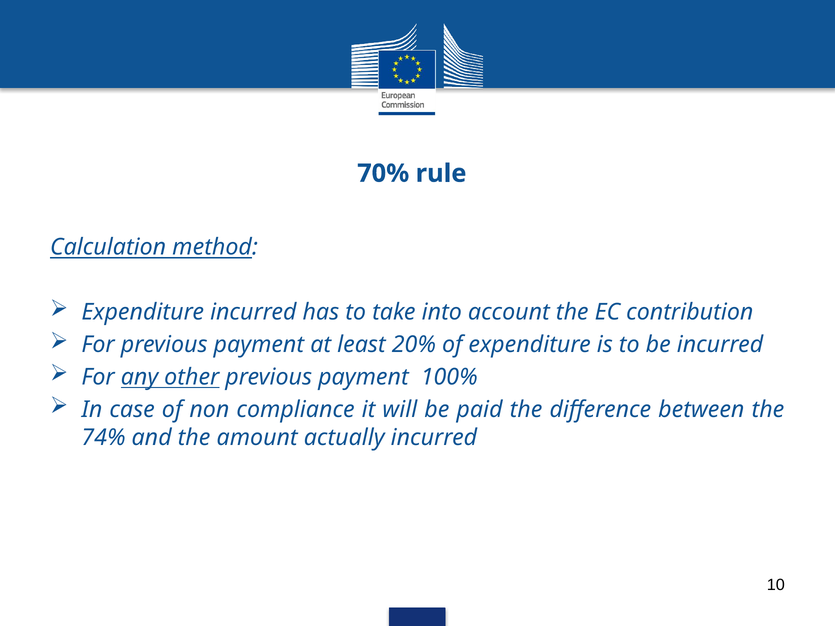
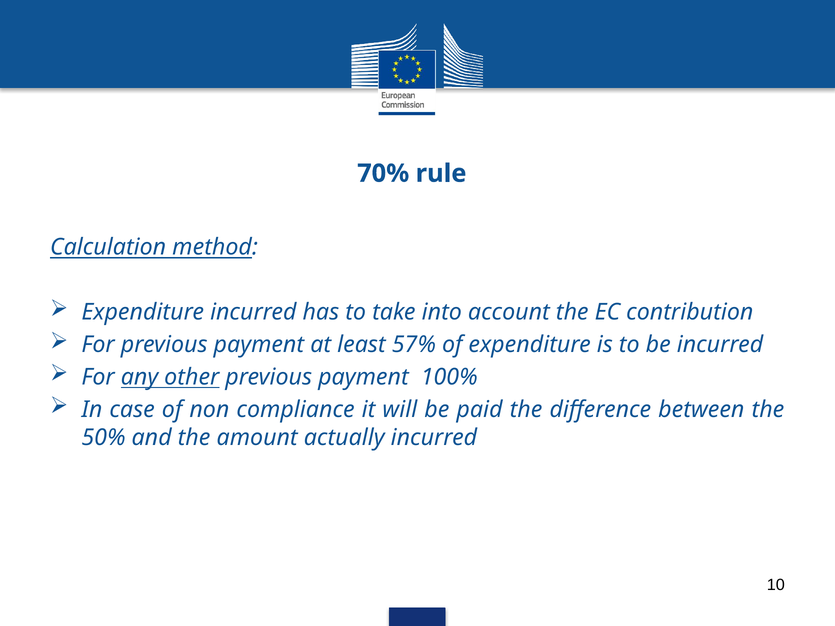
20%: 20% -> 57%
74%: 74% -> 50%
